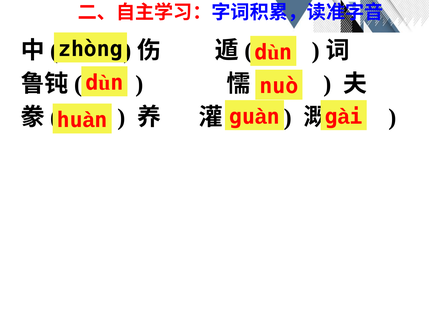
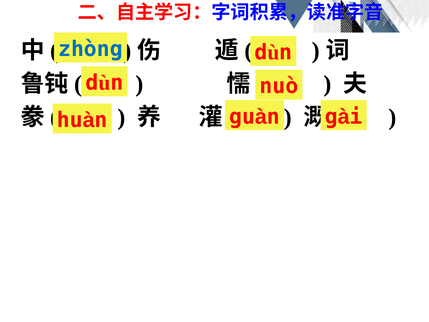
zhòng colour: black -> blue
